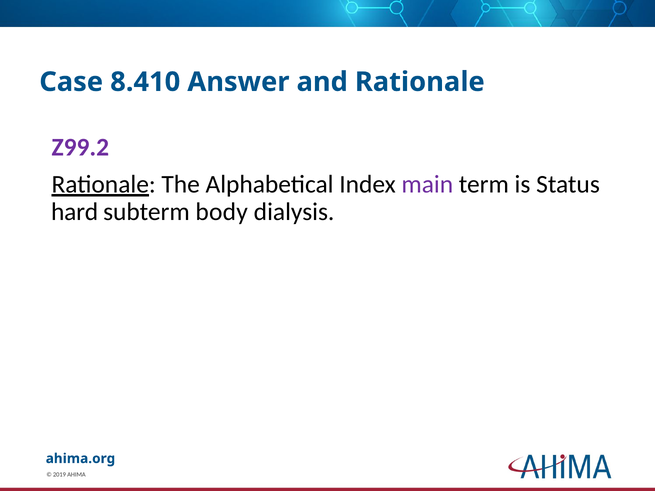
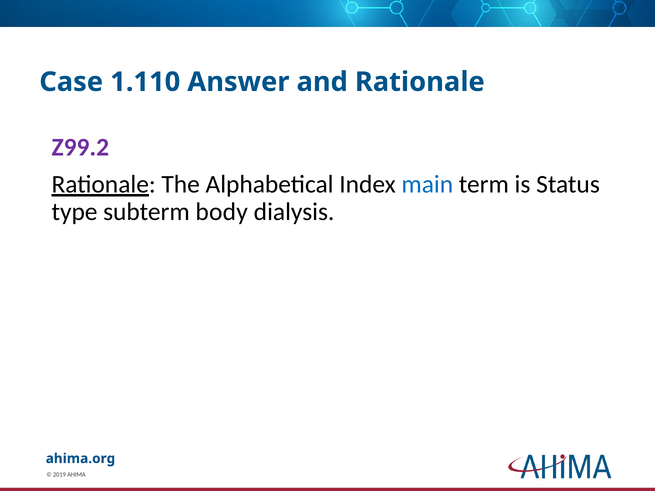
8.410: 8.410 -> 1.110
main colour: purple -> blue
hard: hard -> type
